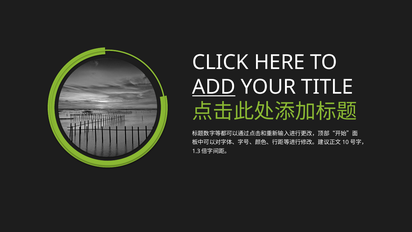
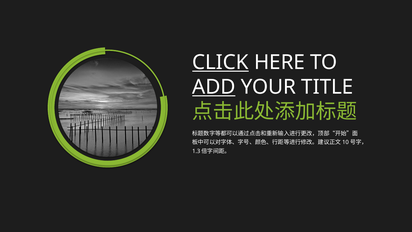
CLICK underline: none -> present
